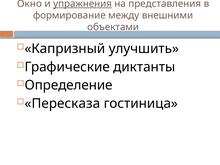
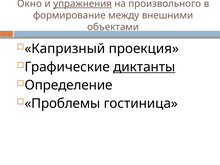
представления: представления -> произвольного
улучшить: улучшить -> проекция
диктанты underline: none -> present
Пересказа: Пересказа -> Проблемы
